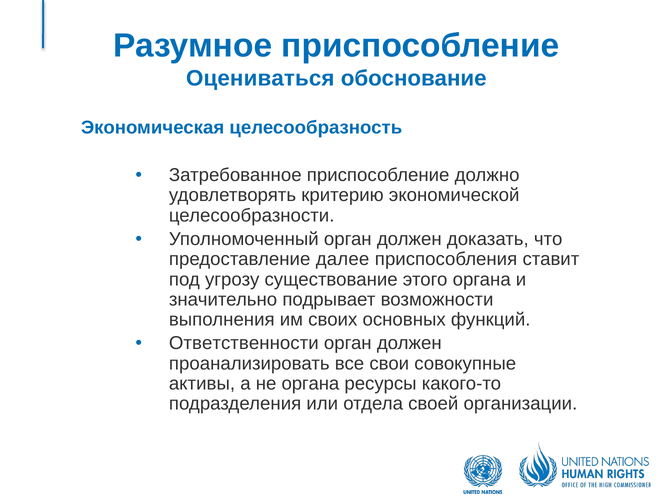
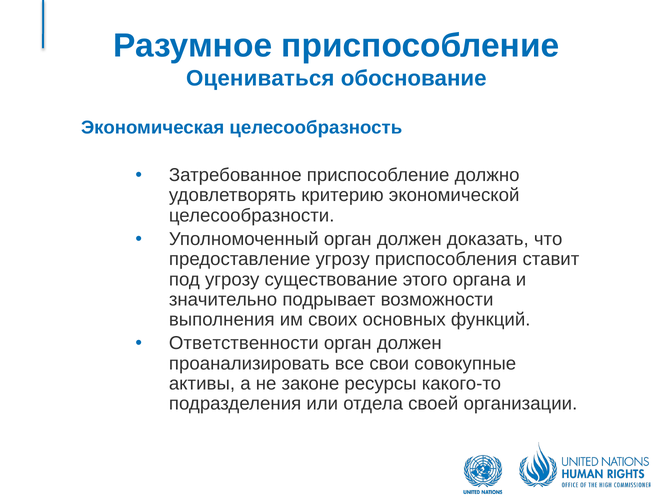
предоставление далее: далее -> угрозу
не органа: органа -> законе
